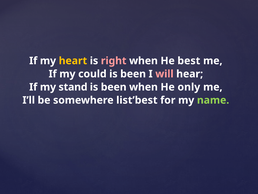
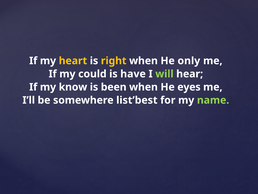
right colour: pink -> yellow
best: best -> only
been at (133, 74): been -> have
will colour: pink -> light green
stand: stand -> know
only: only -> eyes
